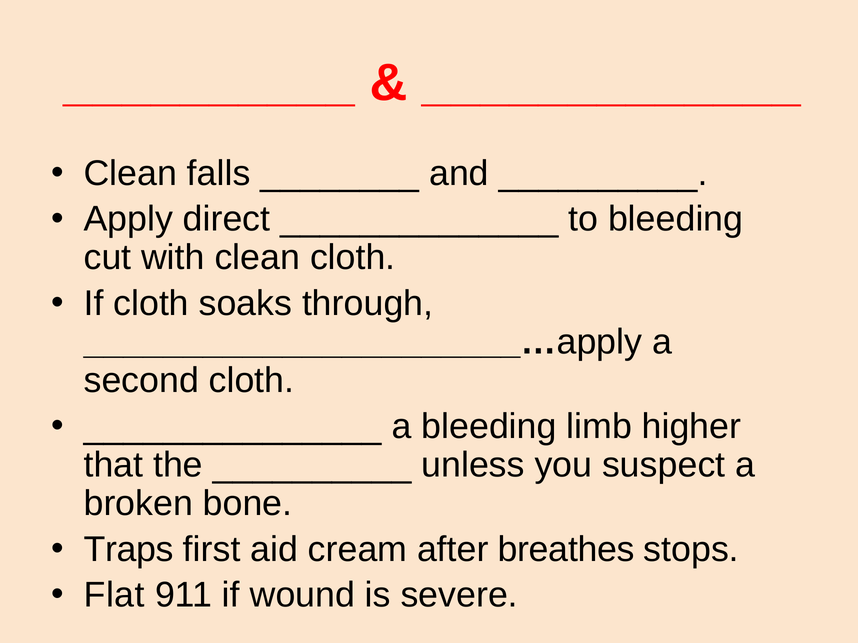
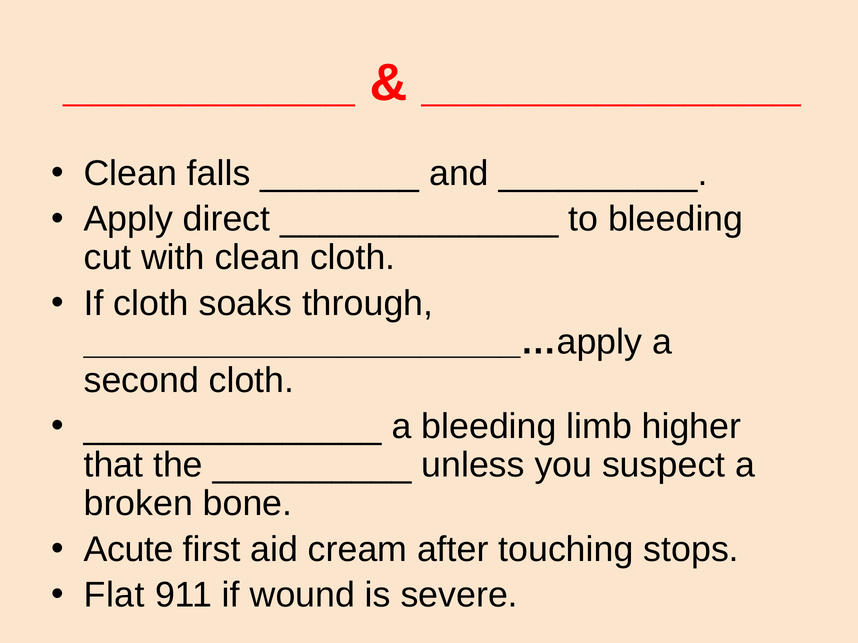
Traps: Traps -> Acute
breathes: breathes -> touching
